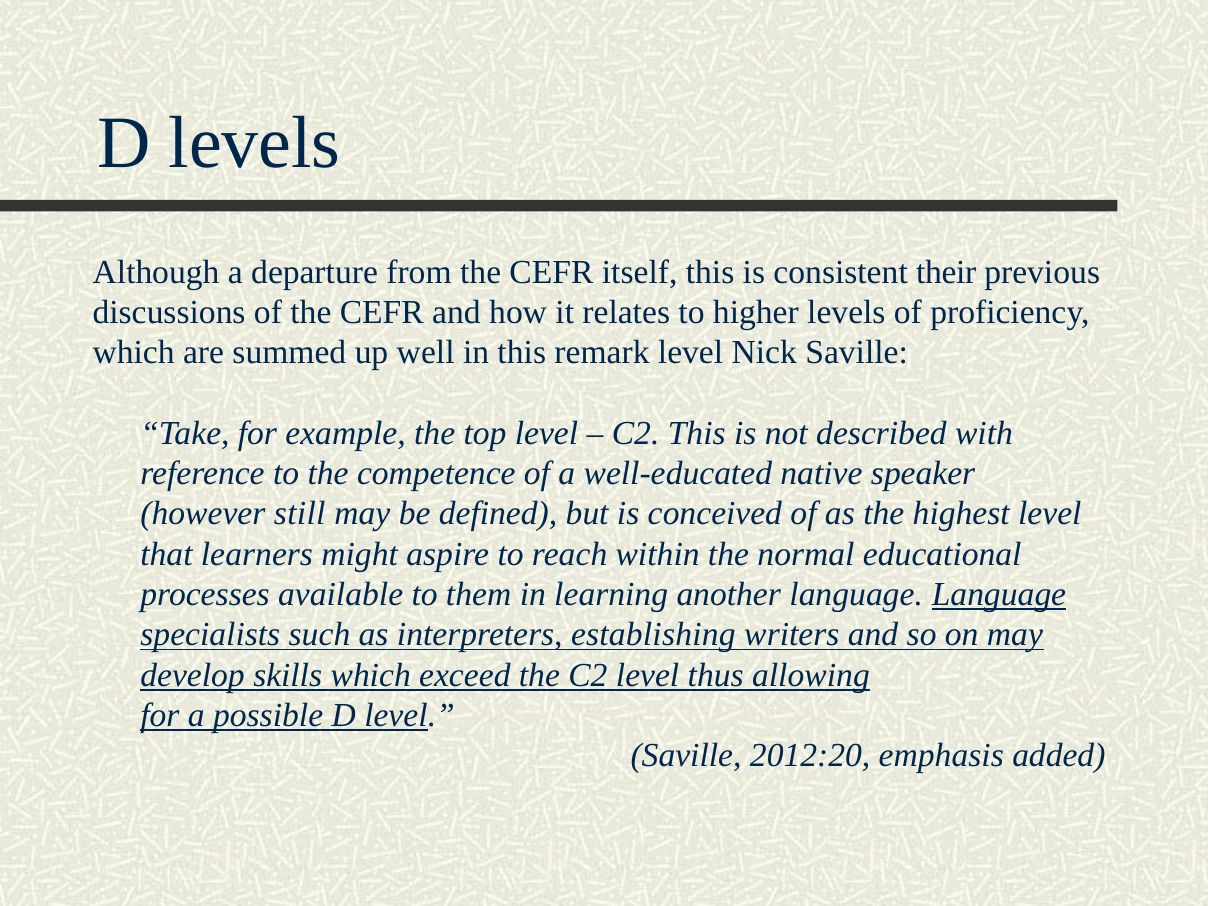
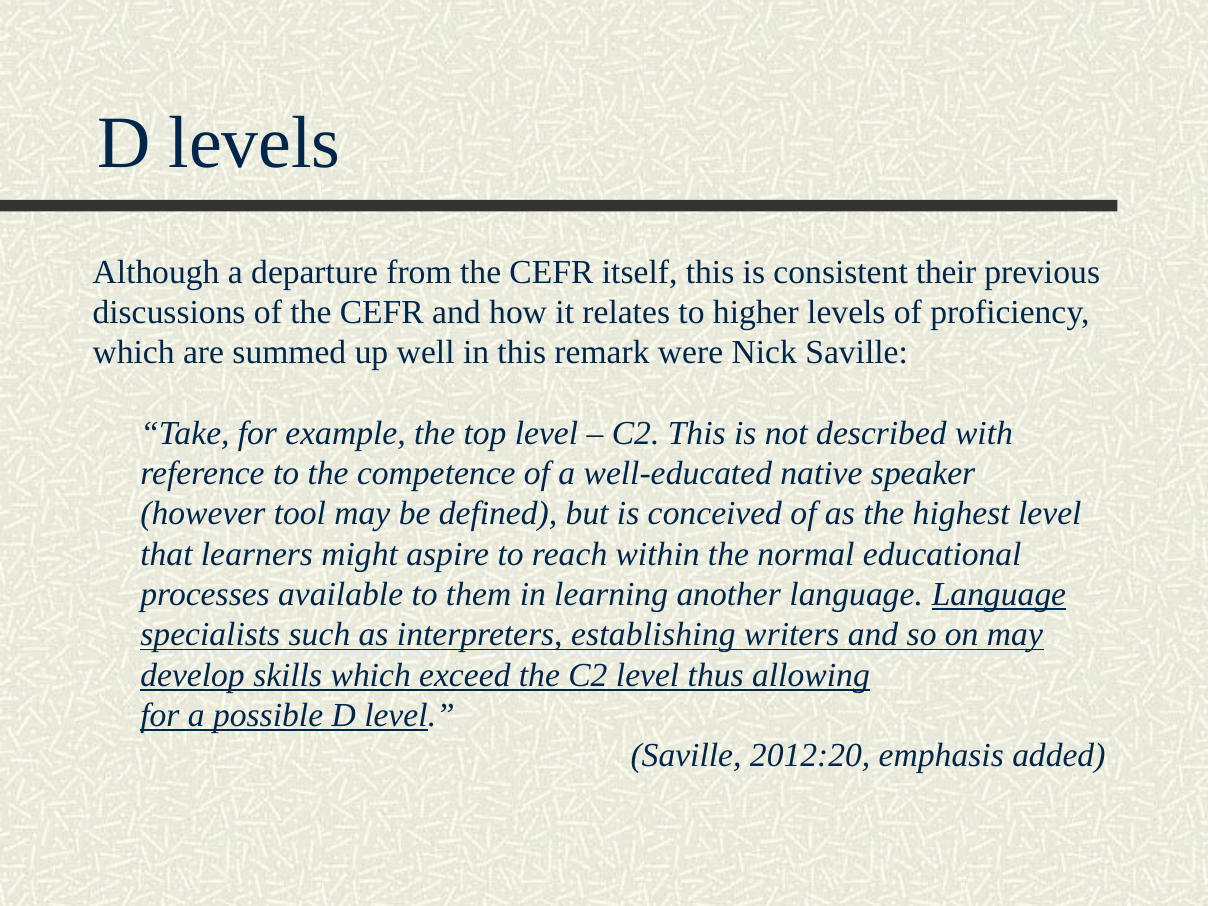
remark level: level -> were
still: still -> tool
